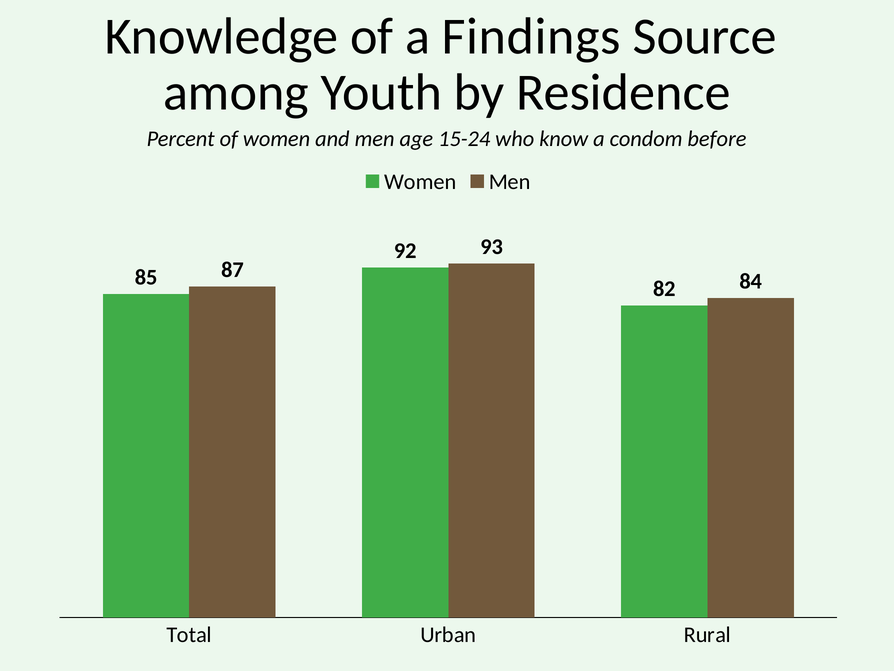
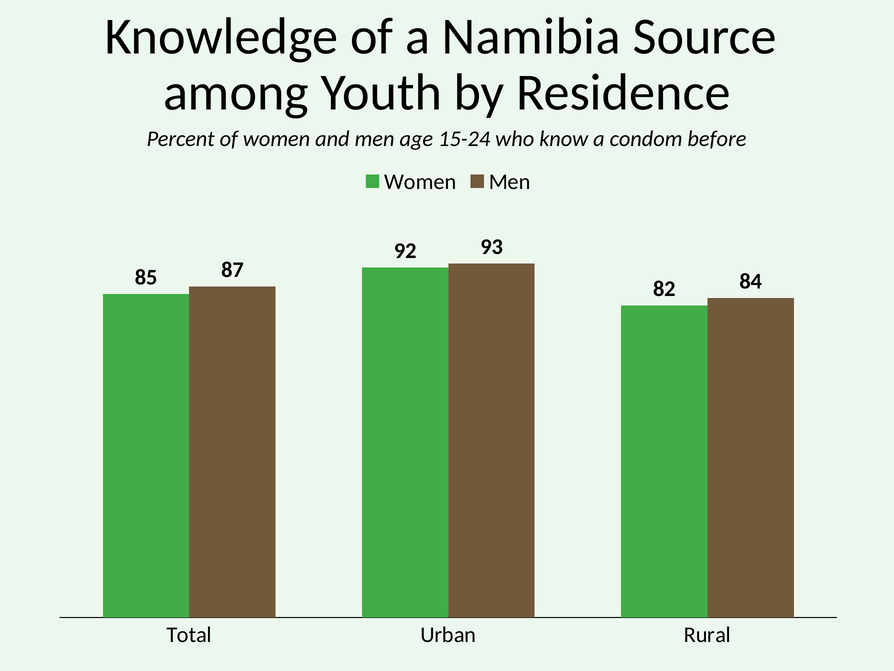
Findings: Findings -> Namibia
